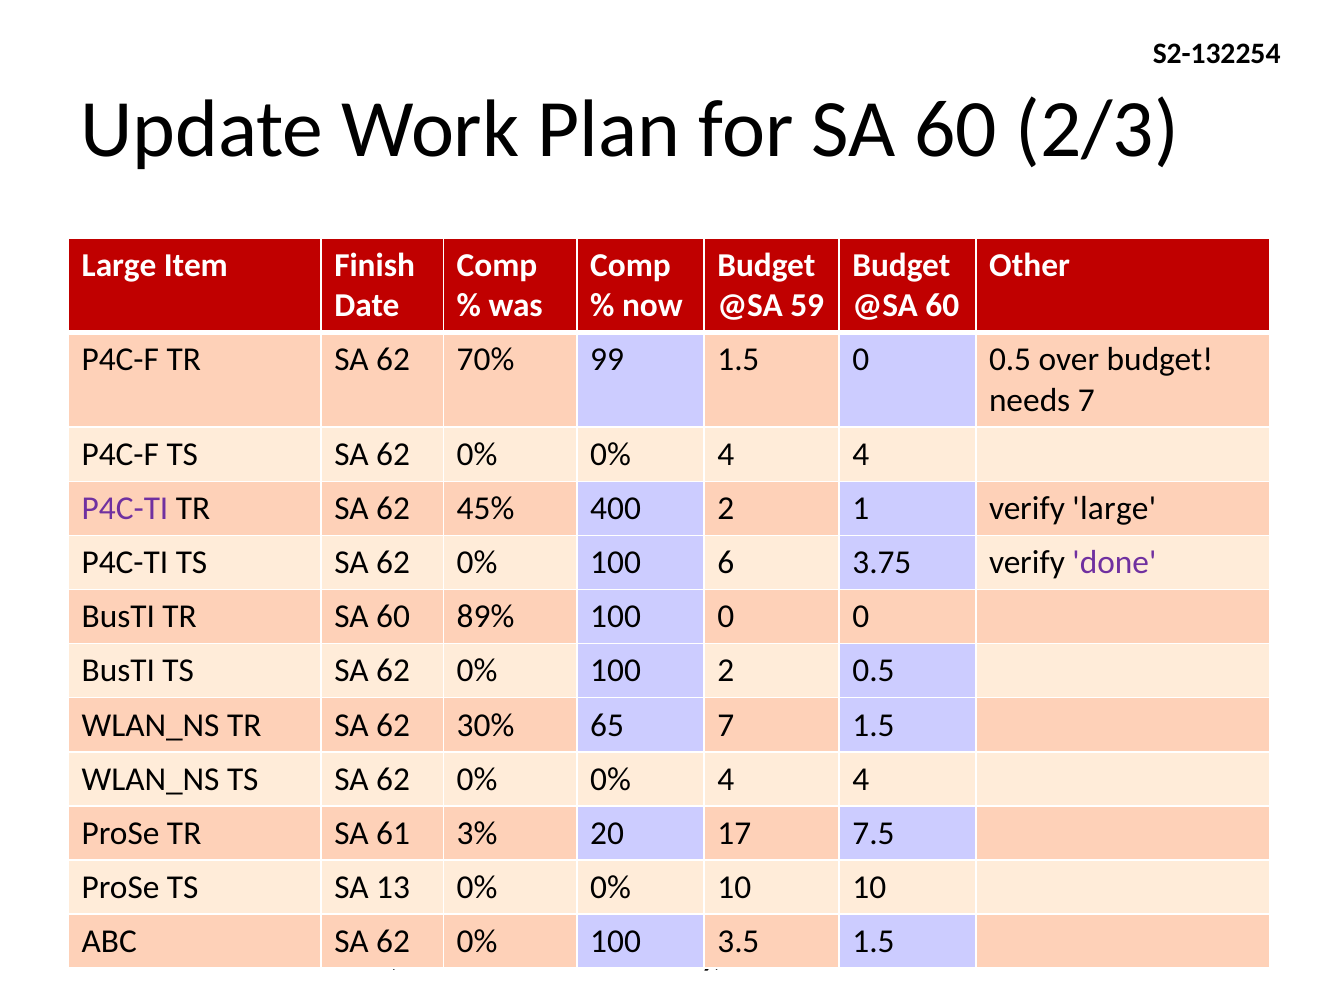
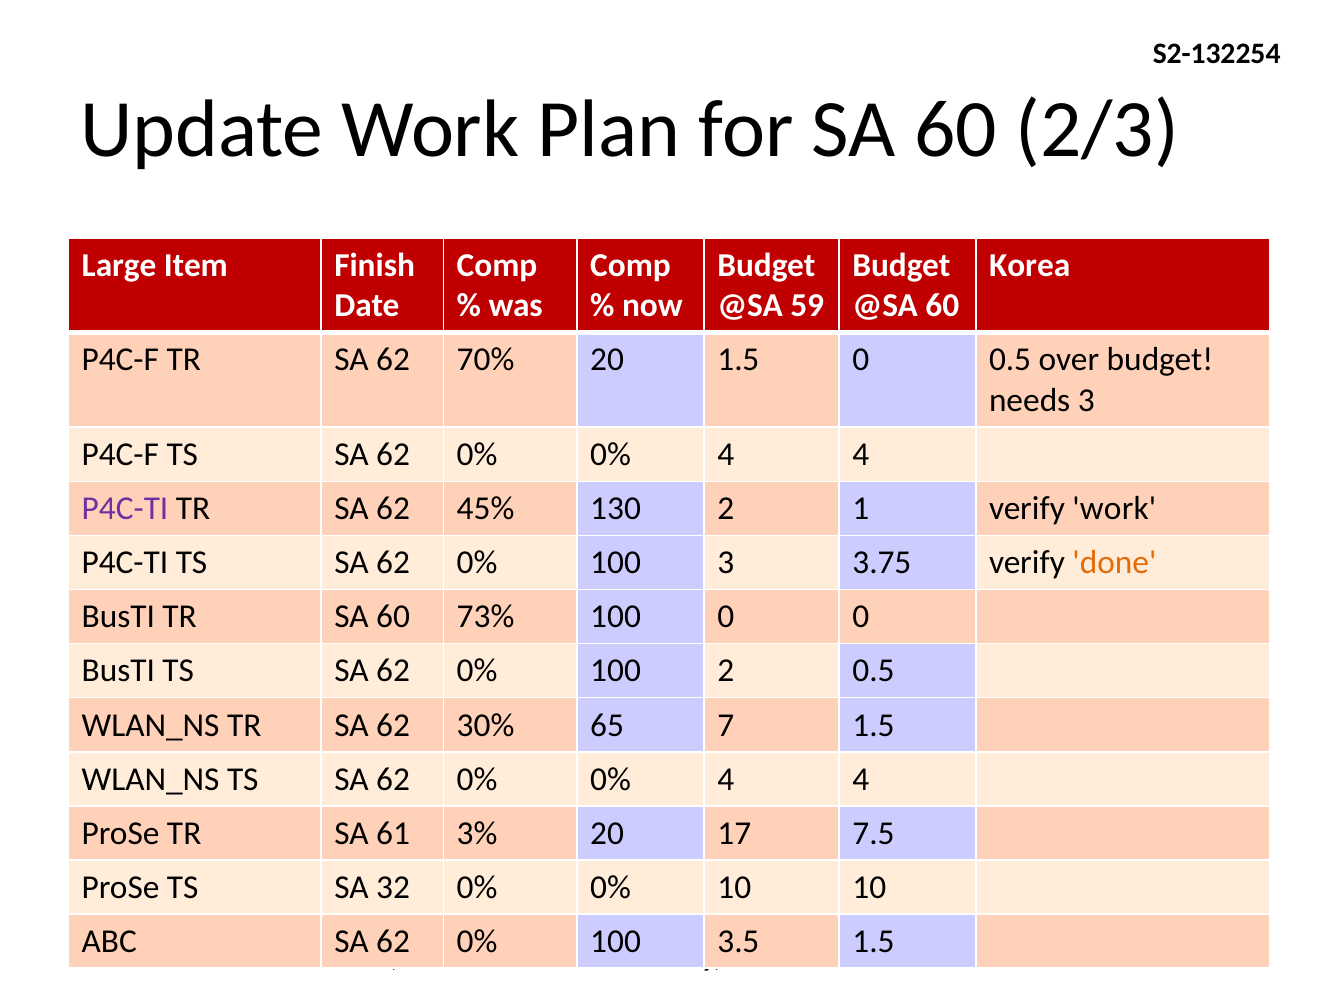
Other at (1030, 265): Other -> Korea
70% 99: 99 -> 20
needs 7: 7 -> 3
400: 400 -> 130
verify large: large -> work
100 6: 6 -> 3
done colour: purple -> orange
89%: 89% -> 73%
13: 13 -> 32
